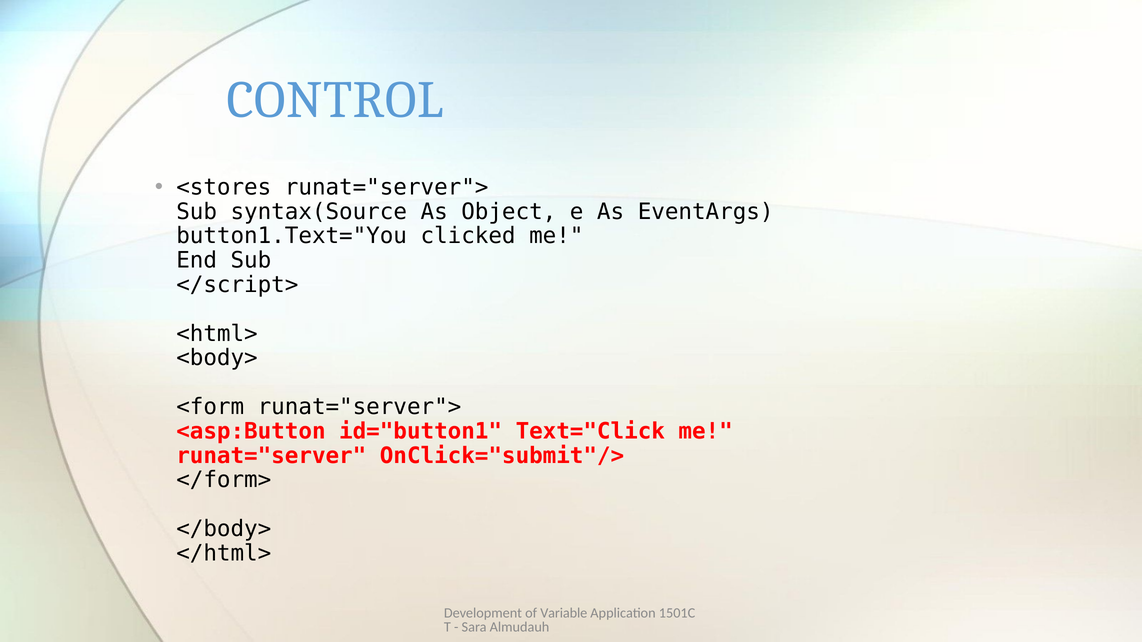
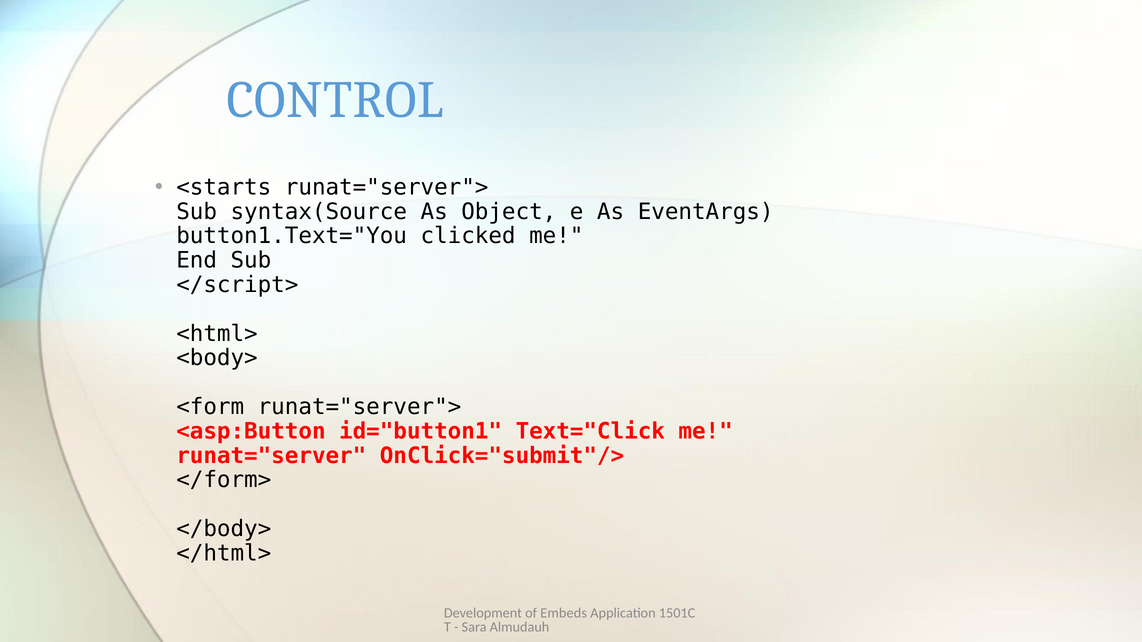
<stores: <stores -> <starts
Variable: Variable -> Embeds
